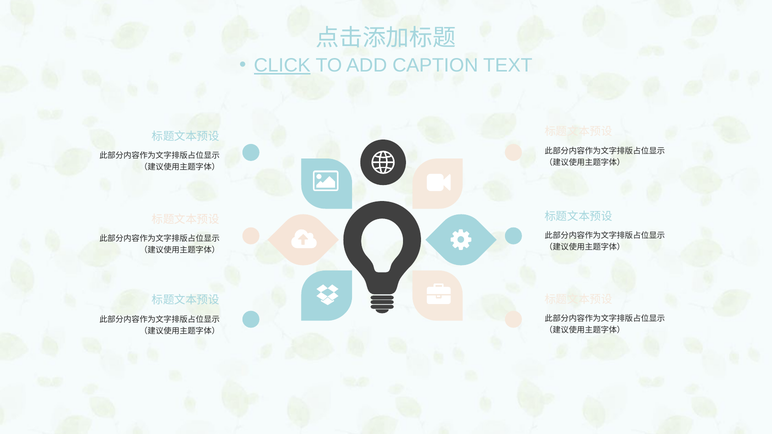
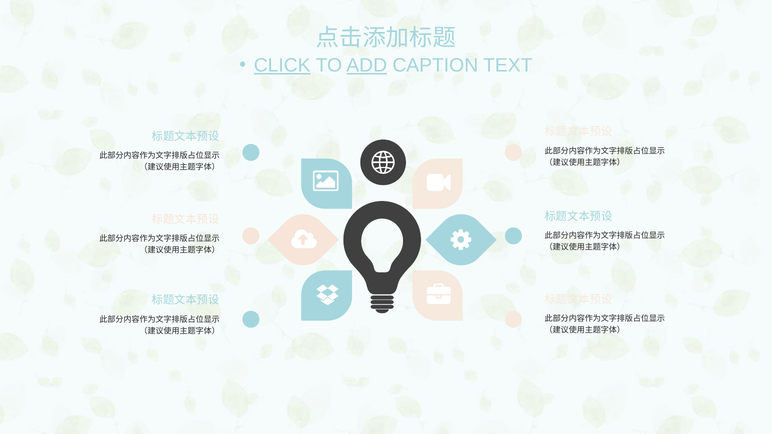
ADD underline: none -> present
